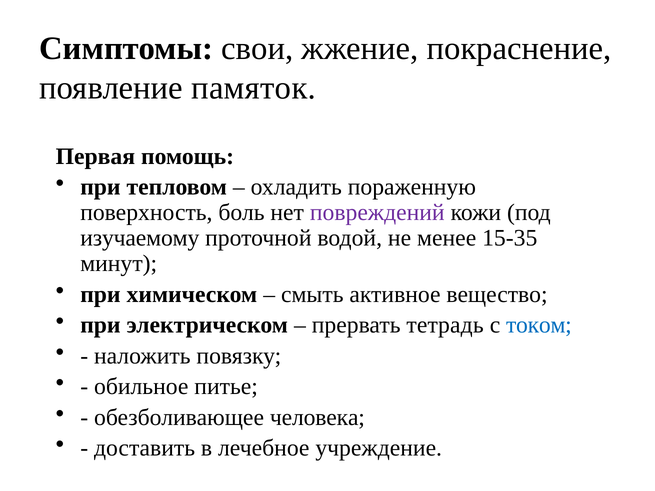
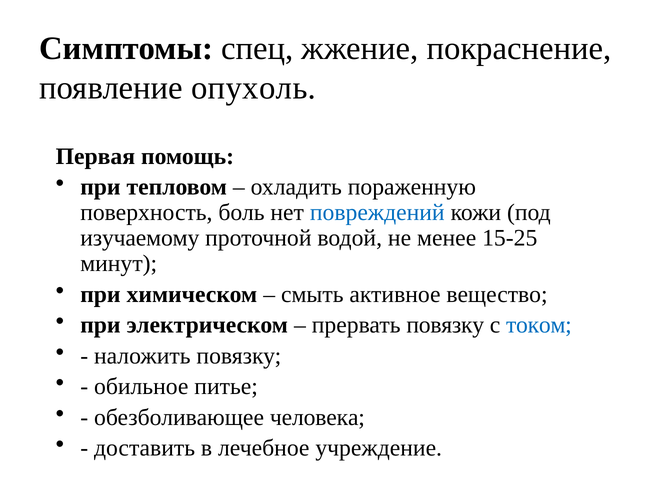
свои: свои -> спец
памяток: памяток -> опухоль
повреждений colour: purple -> blue
15-35: 15-35 -> 15-25
прервать тетрадь: тетрадь -> повязку
